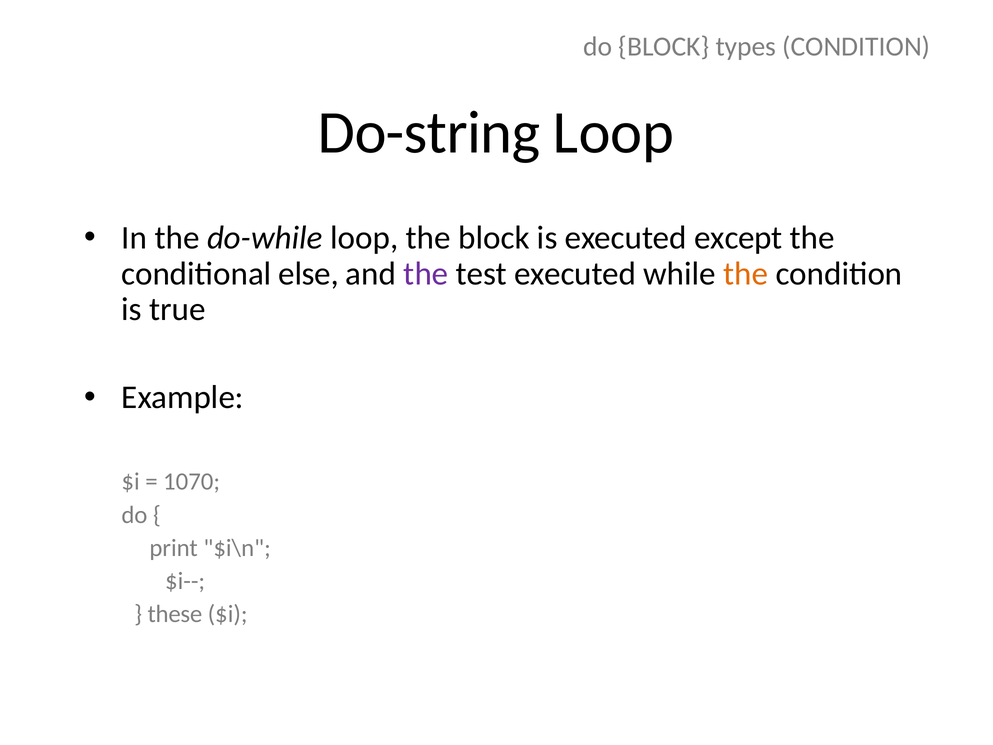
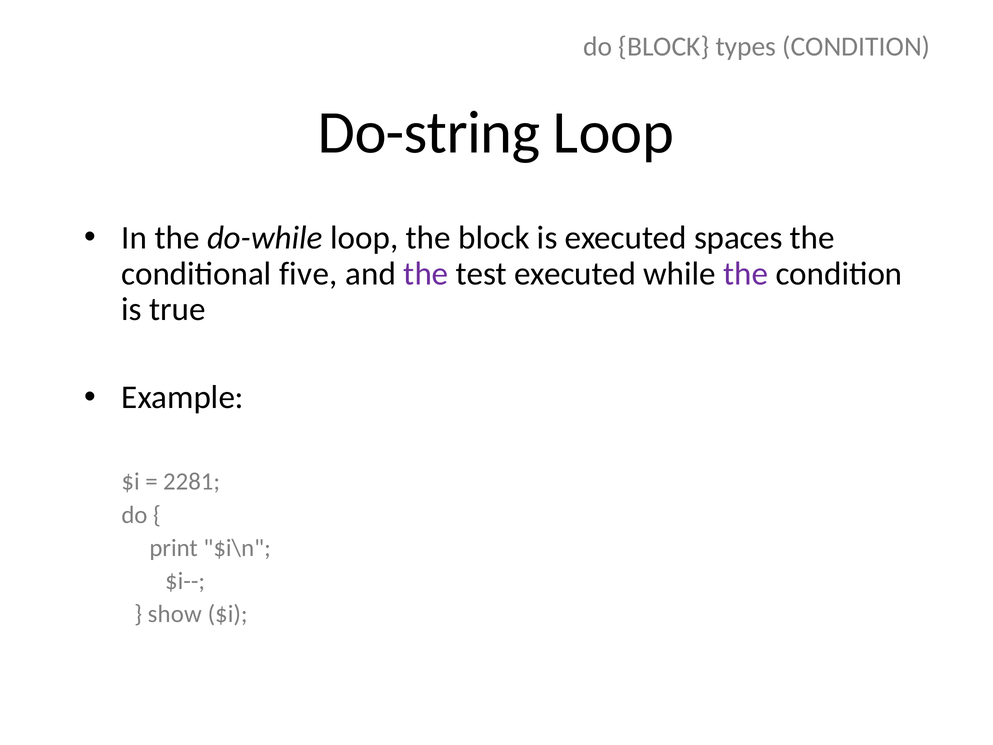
except: except -> spaces
else: else -> five
the at (746, 274) colour: orange -> purple
1070: 1070 -> 2281
these: these -> show
